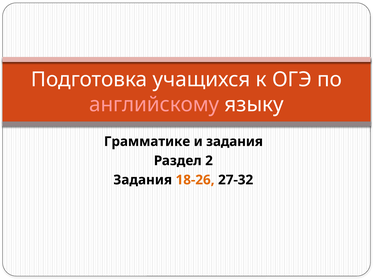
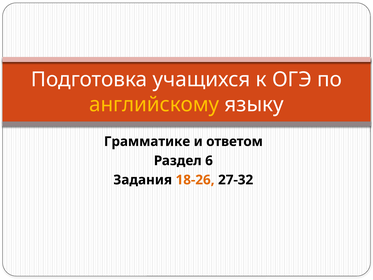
английскому colour: pink -> yellow
и задания: задания -> ответом
2: 2 -> 6
